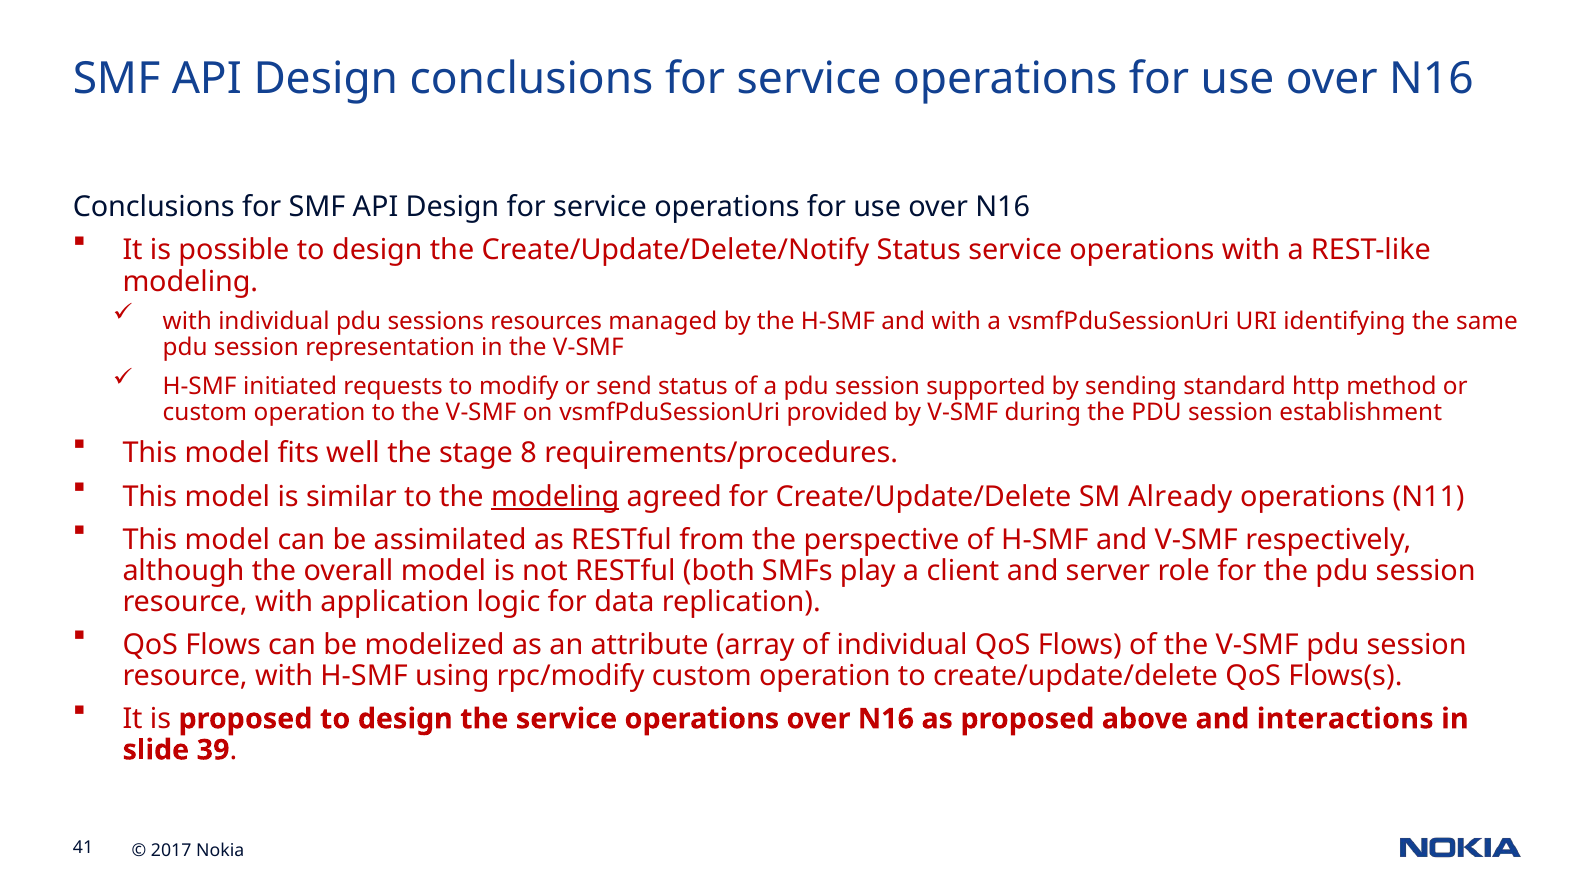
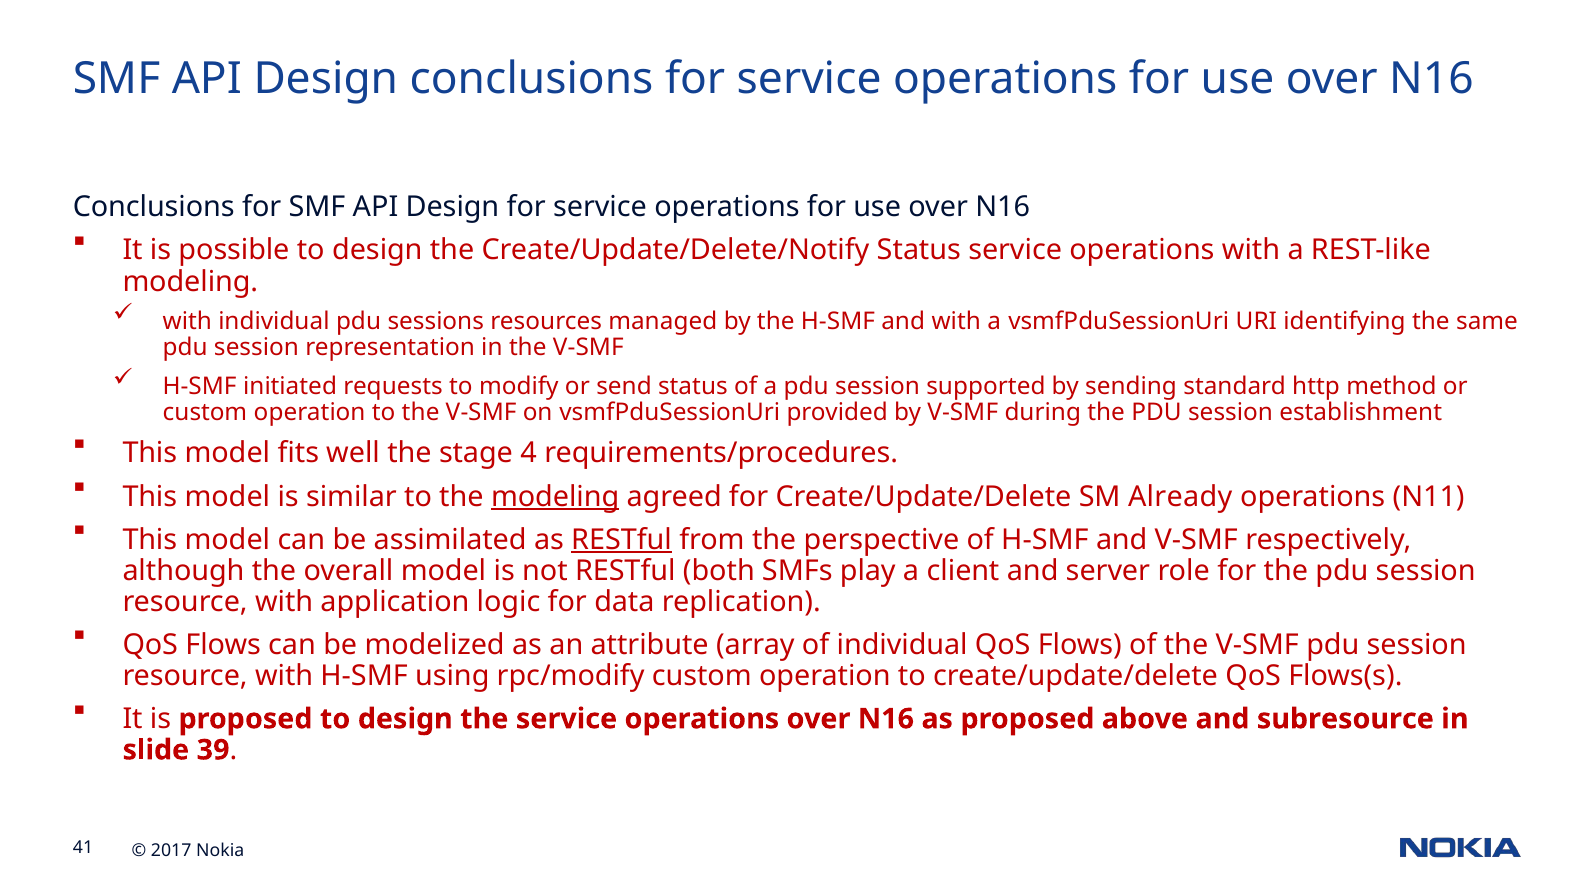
8: 8 -> 4
RESTful at (622, 540) underline: none -> present
interactions: interactions -> subresource
